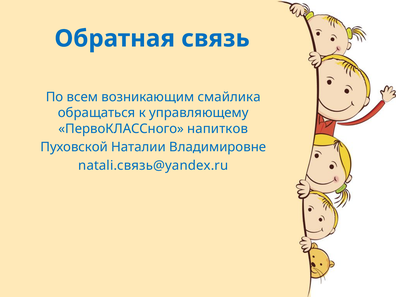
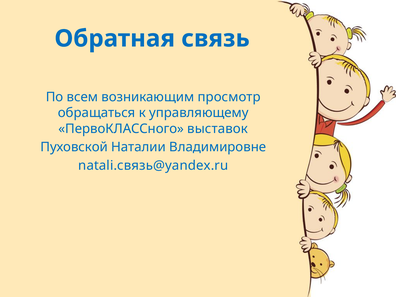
смайлика: смайлика -> просмотр
напитков: напитков -> выставок
